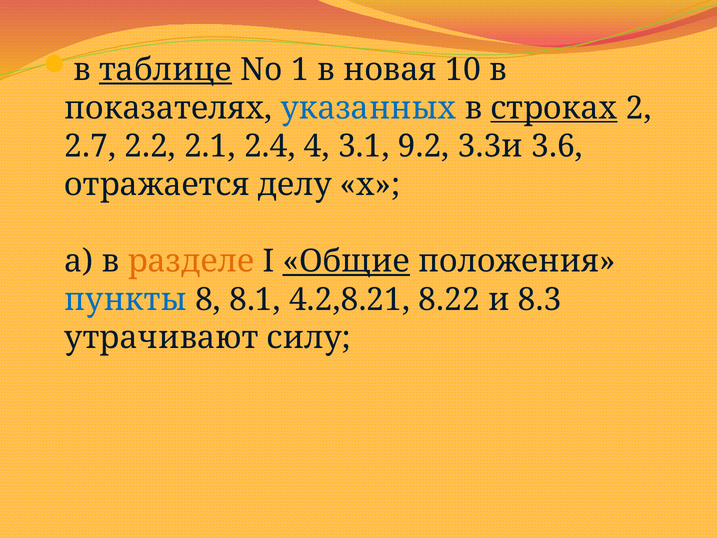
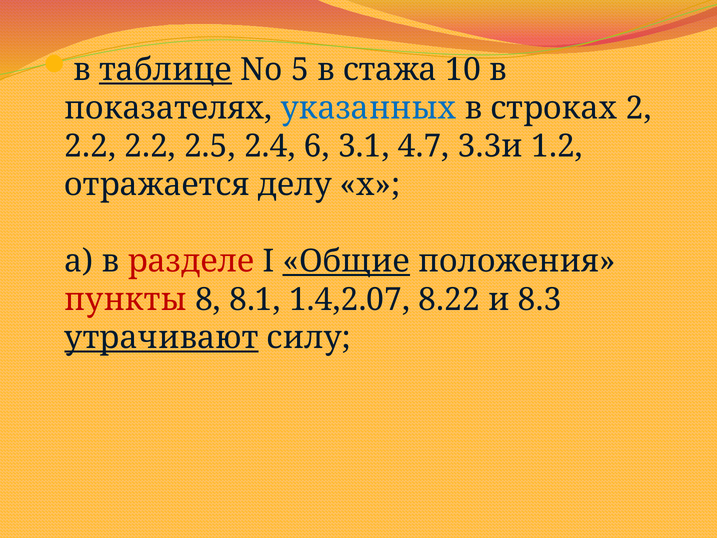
1: 1 -> 5
новая: новая -> стажа
строках underline: present -> none
2.7 at (90, 146): 2.7 -> 2.2
2.1: 2.1 -> 2.5
4: 4 -> 6
9.2: 9.2 -> 4.7
3.6: 3.6 -> 1.2
разделе colour: orange -> red
пункты colour: blue -> red
4.2,8.21: 4.2,8.21 -> 1.4,2.07
утрачивают underline: none -> present
